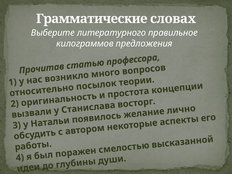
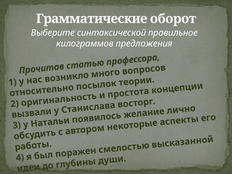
словах: словах -> оборот
литературного: литературного -> синтаксической
